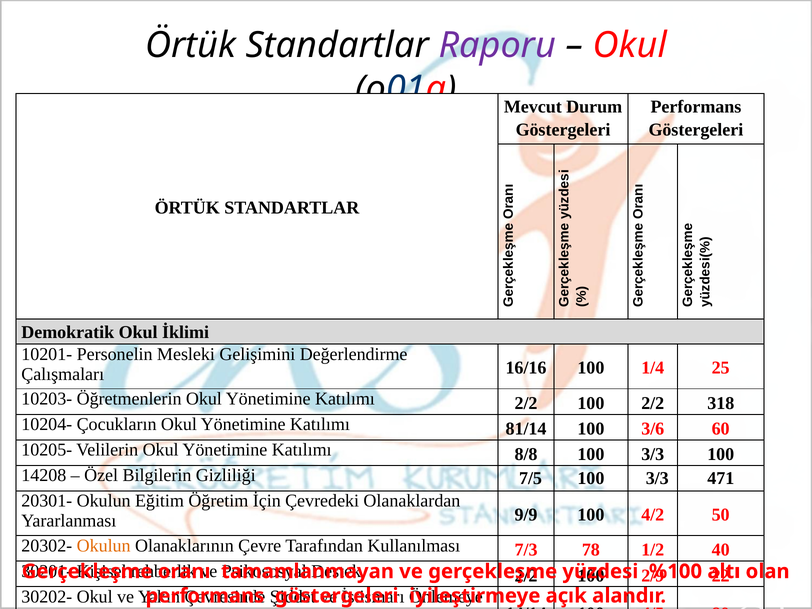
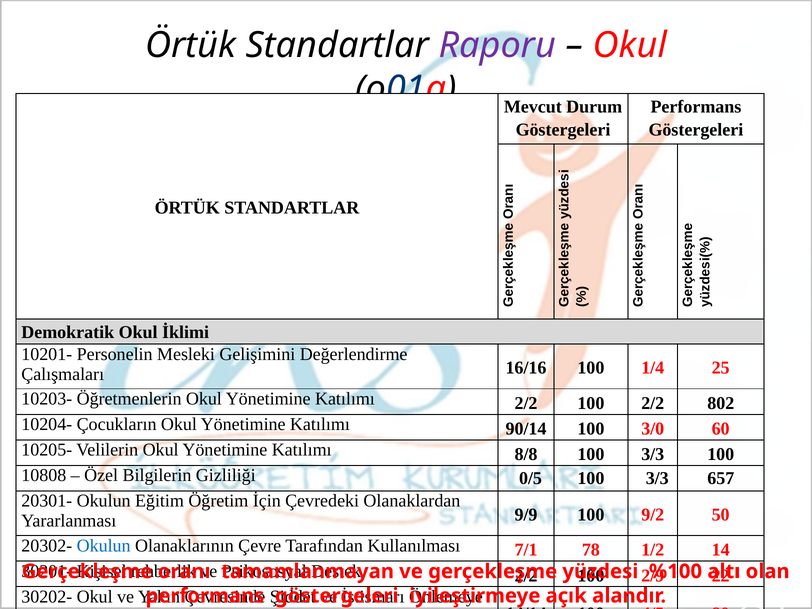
318: 318 -> 802
81/14: 81/14 -> 90/14
3/6: 3/6 -> 3/0
14208: 14208 -> 10808
7/5: 7/5 -> 0/5
471: 471 -> 657
4/2: 4/2 -> 9/2
Okulun at (104, 546) colour: orange -> blue
7/3: 7/3 -> 7/1
40: 40 -> 14
